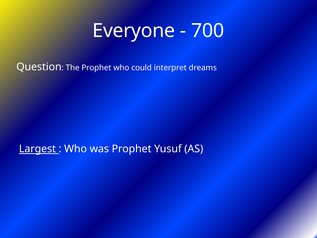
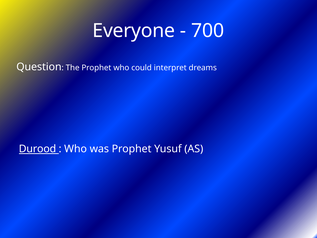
Largest: Largest -> Durood
